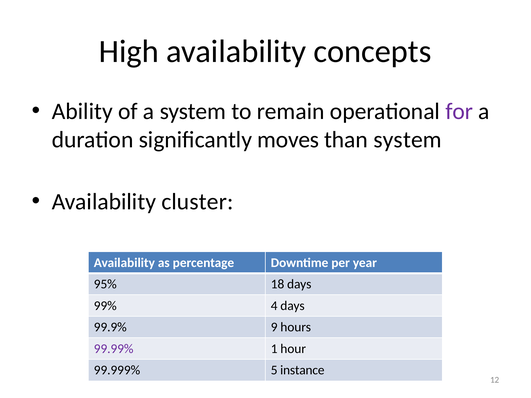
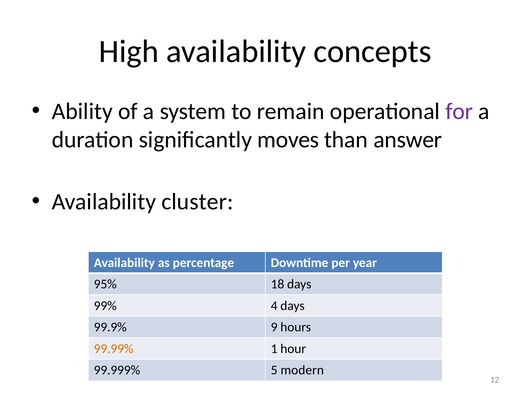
than system: system -> answer
99.99% colour: purple -> orange
instance: instance -> modern
